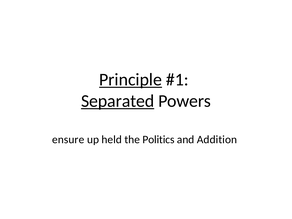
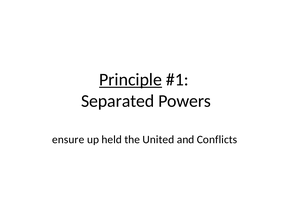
Separated underline: present -> none
Politics: Politics -> United
Addition: Addition -> Conflicts
